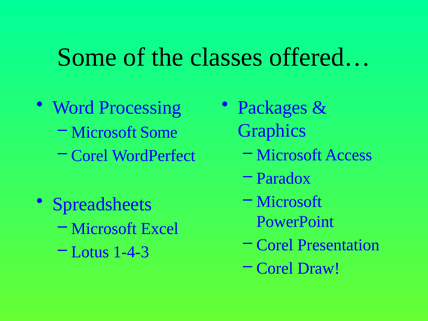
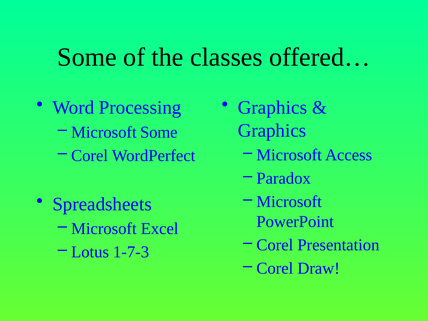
Packages at (273, 108): Packages -> Graphics
1-4-3: 1-4-3 -> 1-7-3
